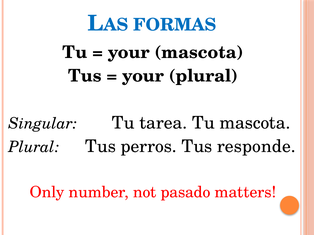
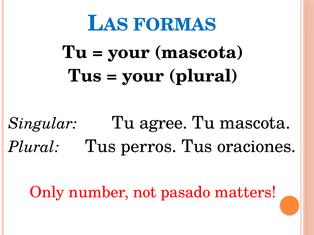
tarea: tarea -> agree
responde: responde -> oraciones
